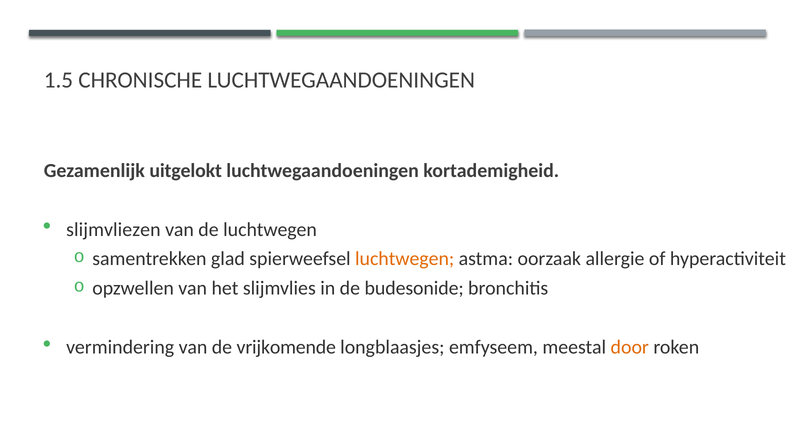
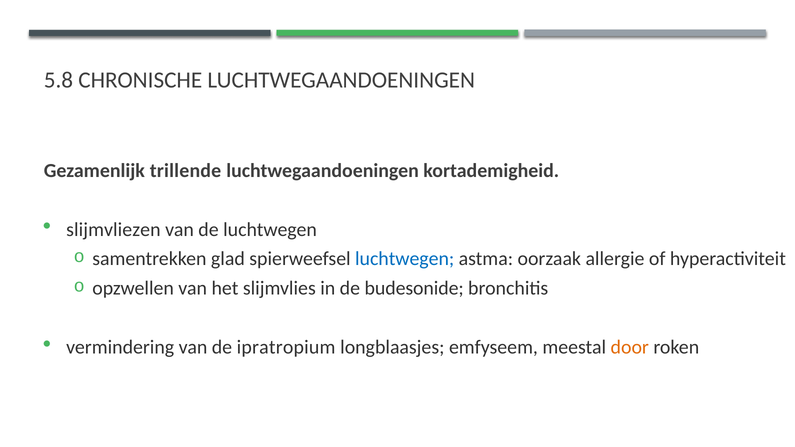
1.5: 1.5 -> 5.8
uitgelokt: uitgelokt -> trillende
luchtwegen at (405, 259) colour: orange -> blue
vrijkomende: vrijkomende -> ipratropium
